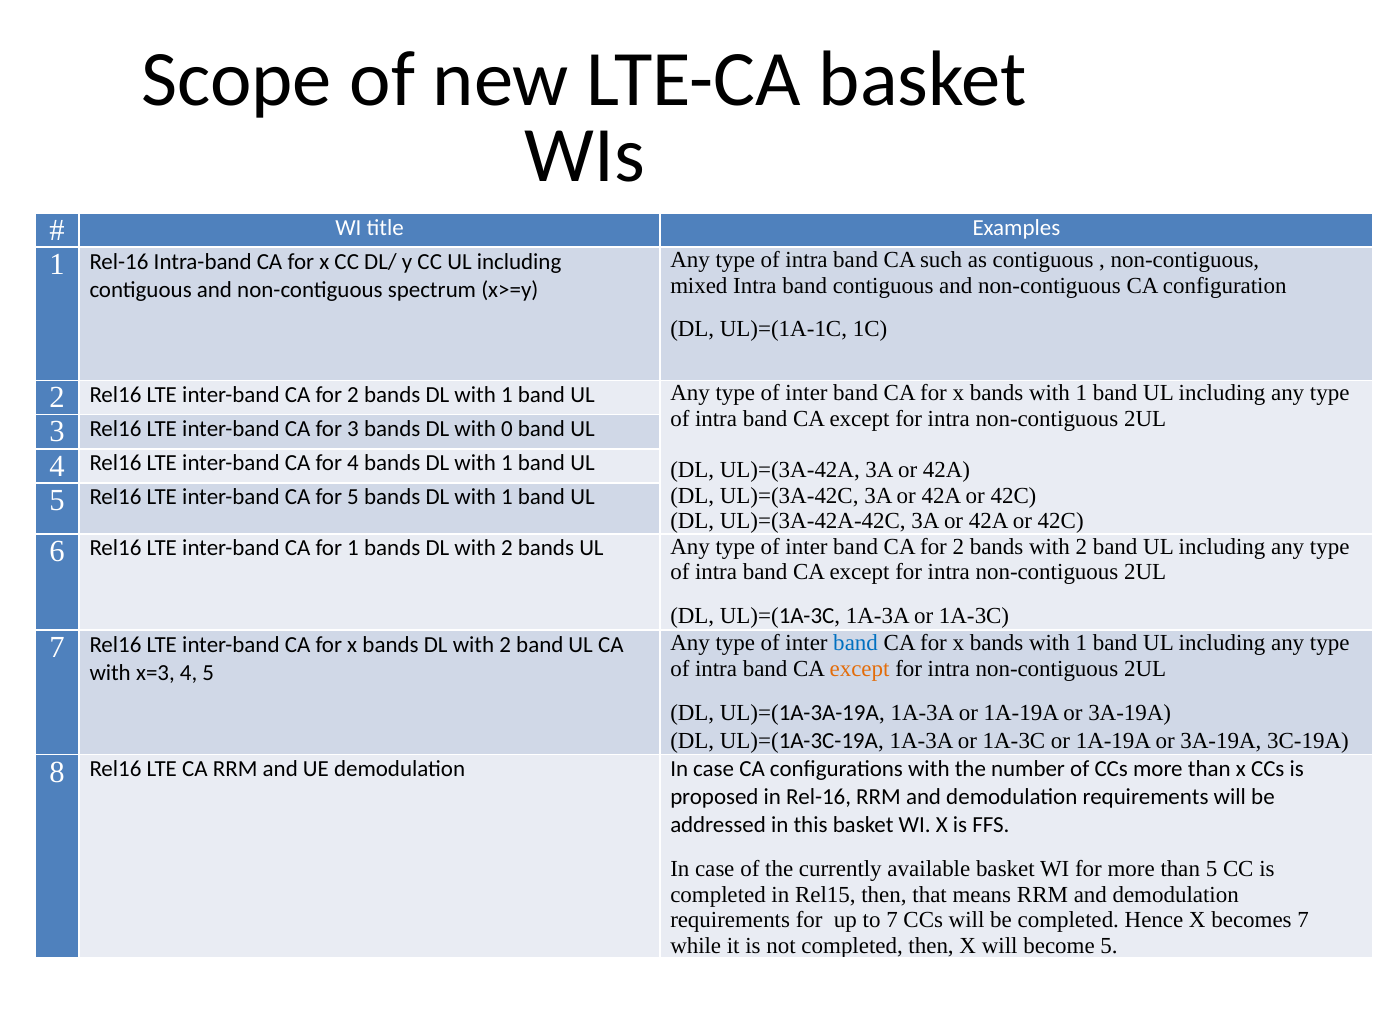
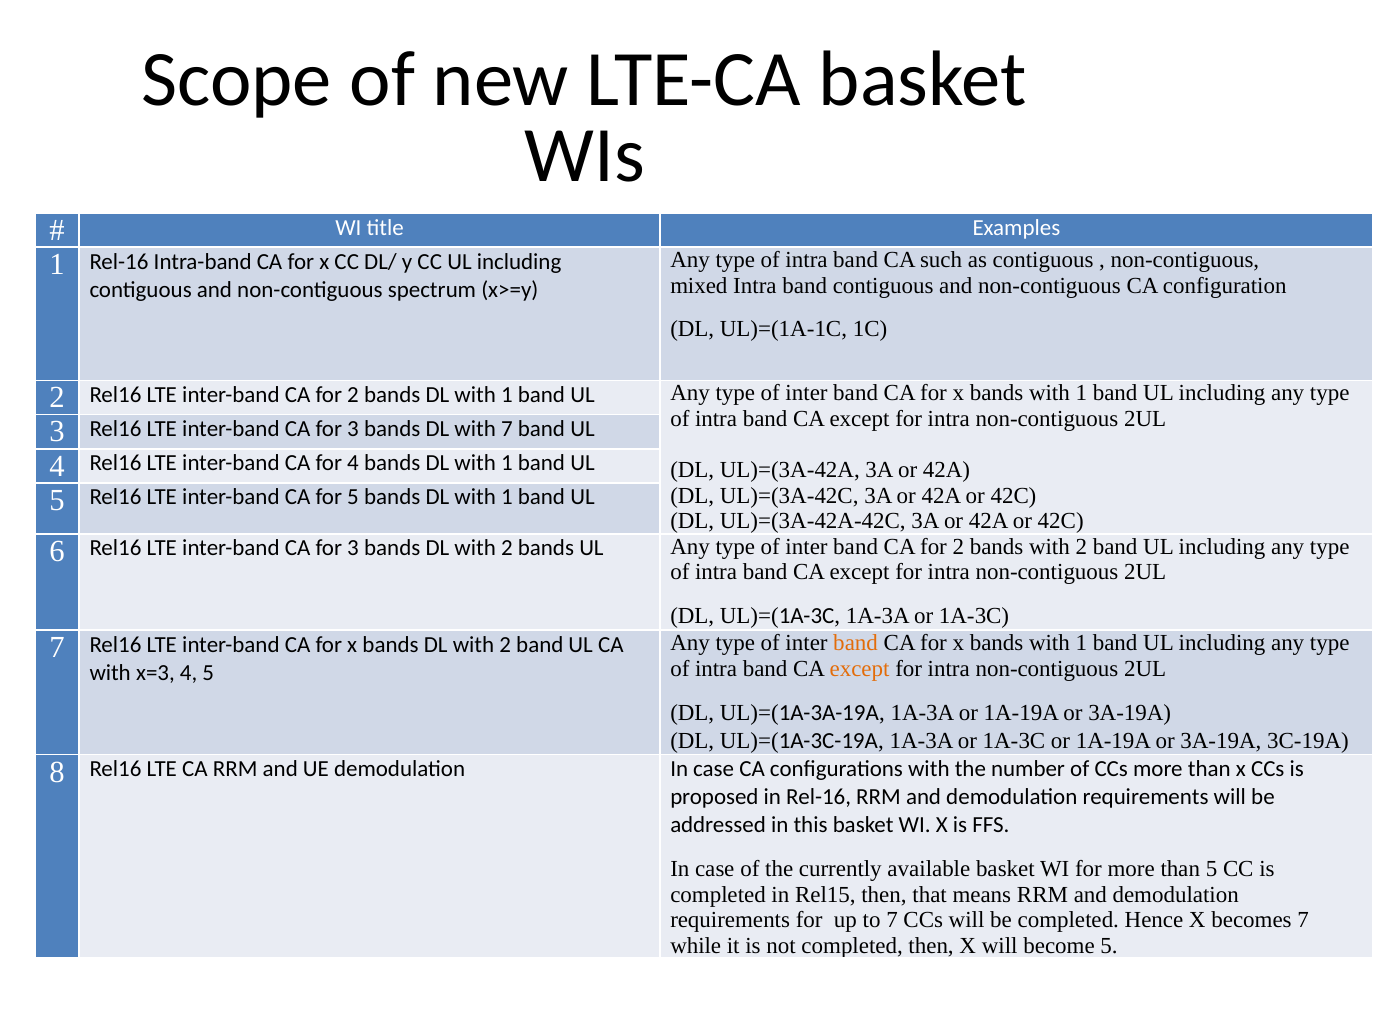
with 0: 0 -> 7
1 at (353, 548): 1 -> 3
band at (856, 643) colour: blue -> orange
